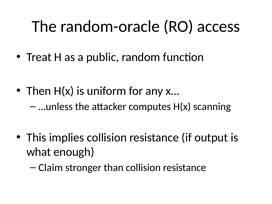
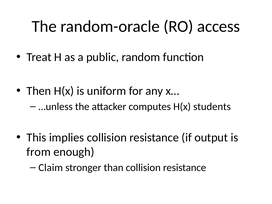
scanning: scanning -> students
what: what -> from
